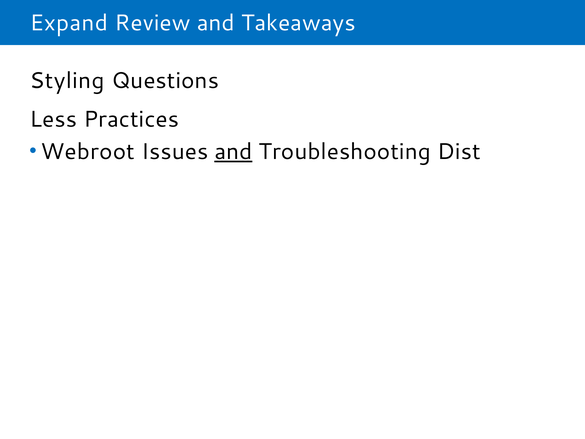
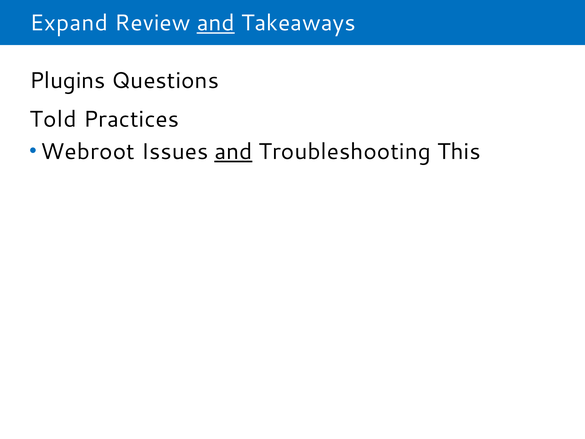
and at (216, 23) underline: none -> present
Styling: Styling -> Plugins
Less: Less -> Told
Dist: Dist -> This
